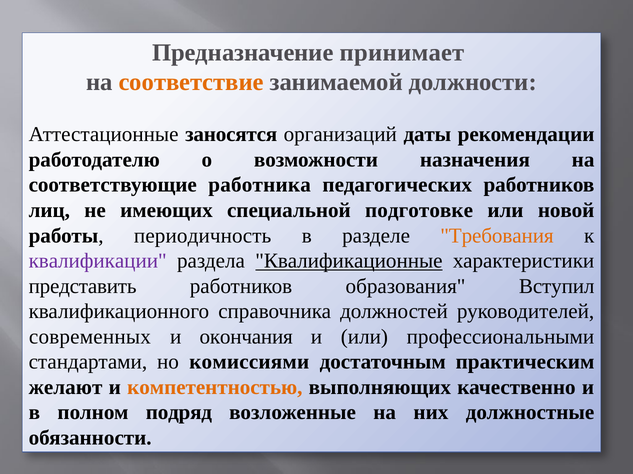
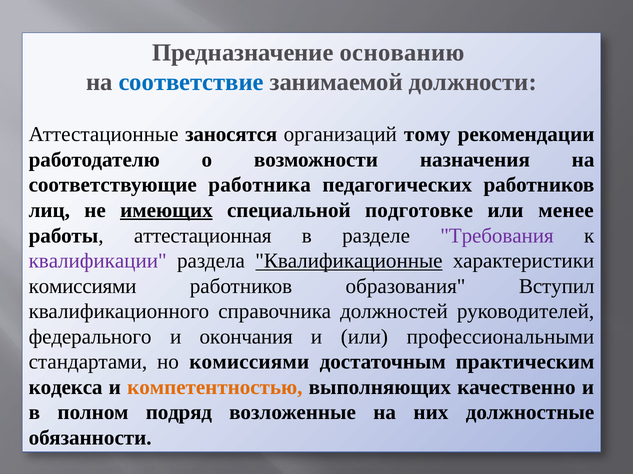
принимает: принимает -> основанию
соответствие colour: orange -> blue
даты: даты -> тому
имеющих underline: none -> present
новой: новой -> менее
периодичность: периодичность -> аттестационная
Требования colour: orange -> purple
представить at (83, 287): представить -> комиссиями
современных: современных -> федерального
желают: желают -> кодекса
